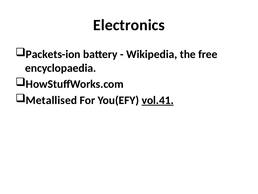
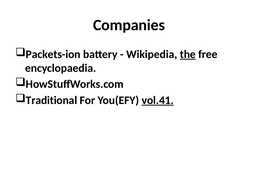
Electronics: Electronics -> Companies
the underline: none -> present
Metallised: Metallised -> Traditional
